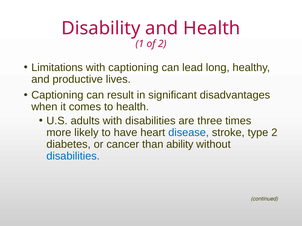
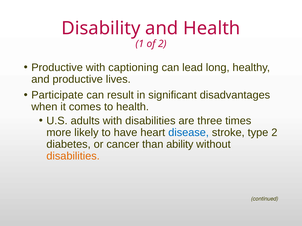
Limitations at (57, 68): Limitations -> Productive
Captioning at (57, 95): Captioning -> Participate
disabilities at (73, 156) colour: blue -> orange
